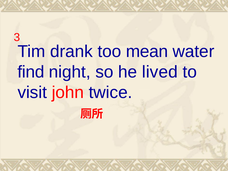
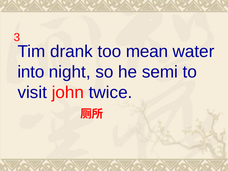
find: find -> into
lived: lived -> semi
